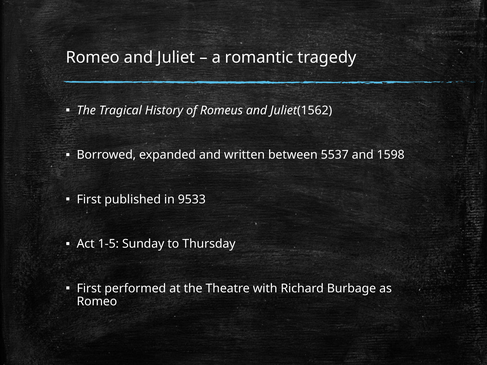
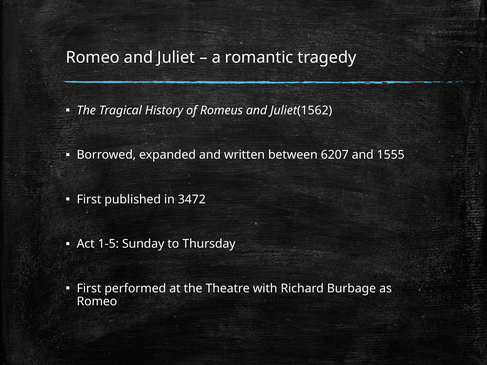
5537: 5537 -> 6207
1598: 1598 -> 1555
9533: 9533 -> 3472
